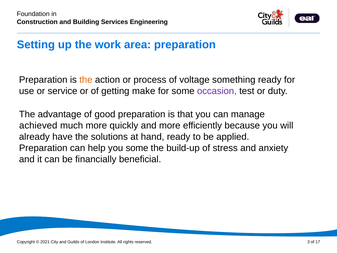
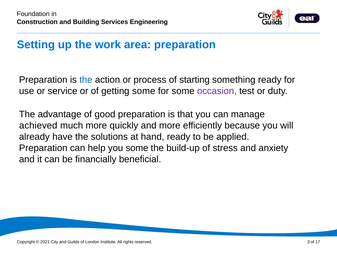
the at (86, 80) colour: orange -> blue
voltage: voltage -> starting
getting make: make -> some
